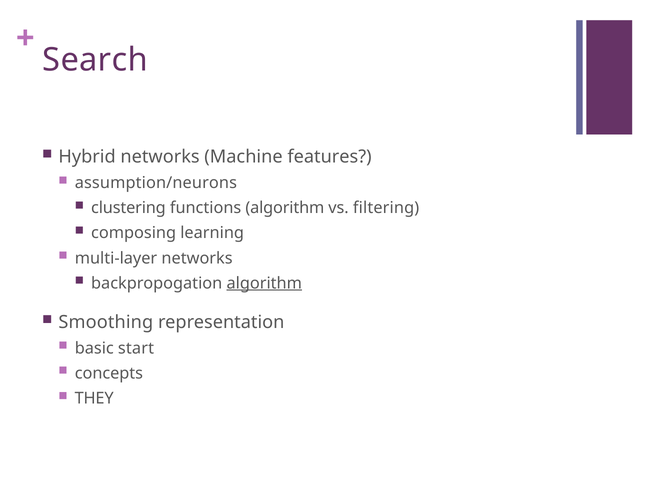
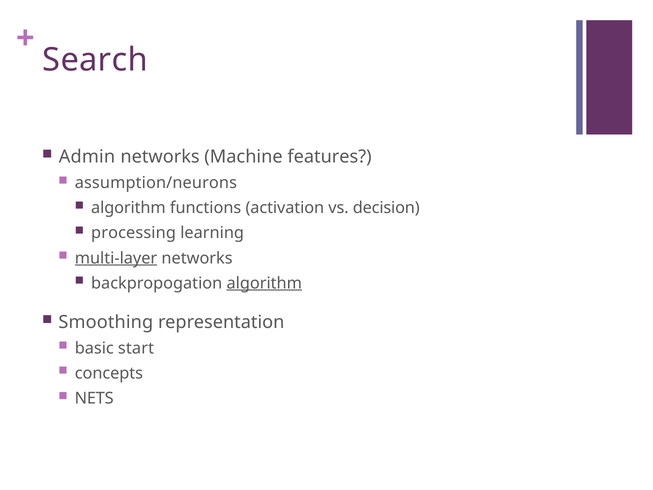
Hybrid: Hybrid -> Admin
clustering at (128, 208): clustering -> algorithm
functions algorithm: algorithm -> activation
filtering: filtering -> decision
composing: composing -> processing
multi-layer underline: none -> present
THEY: THEY -> NETS
